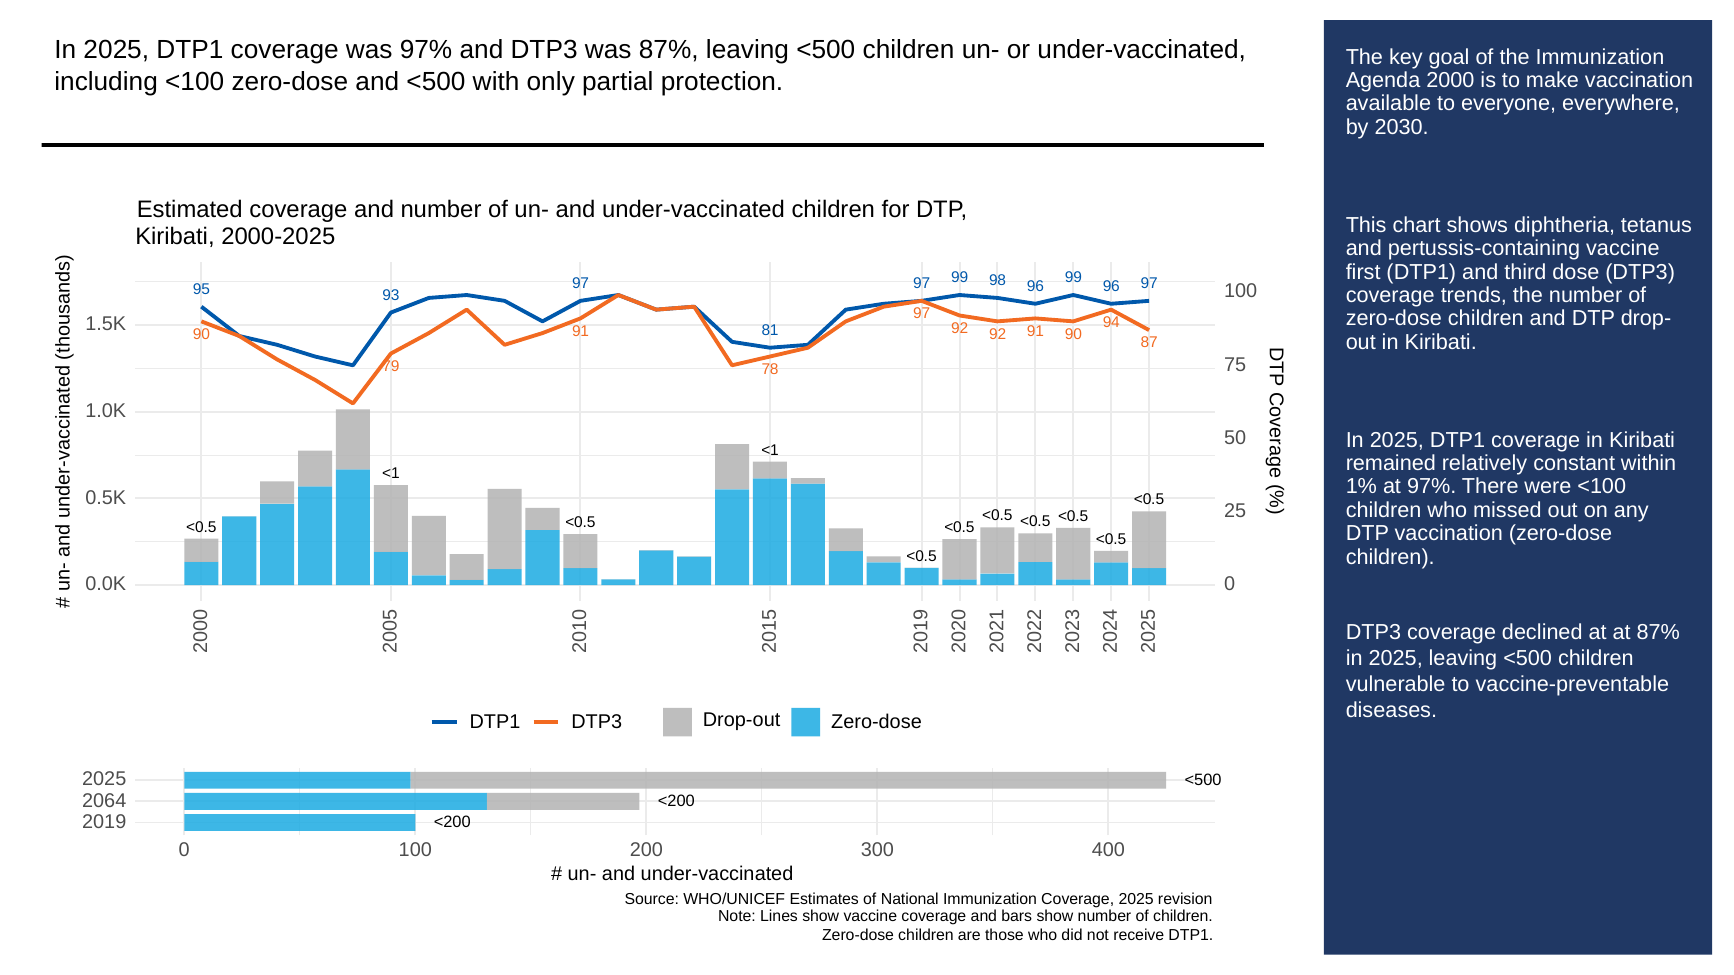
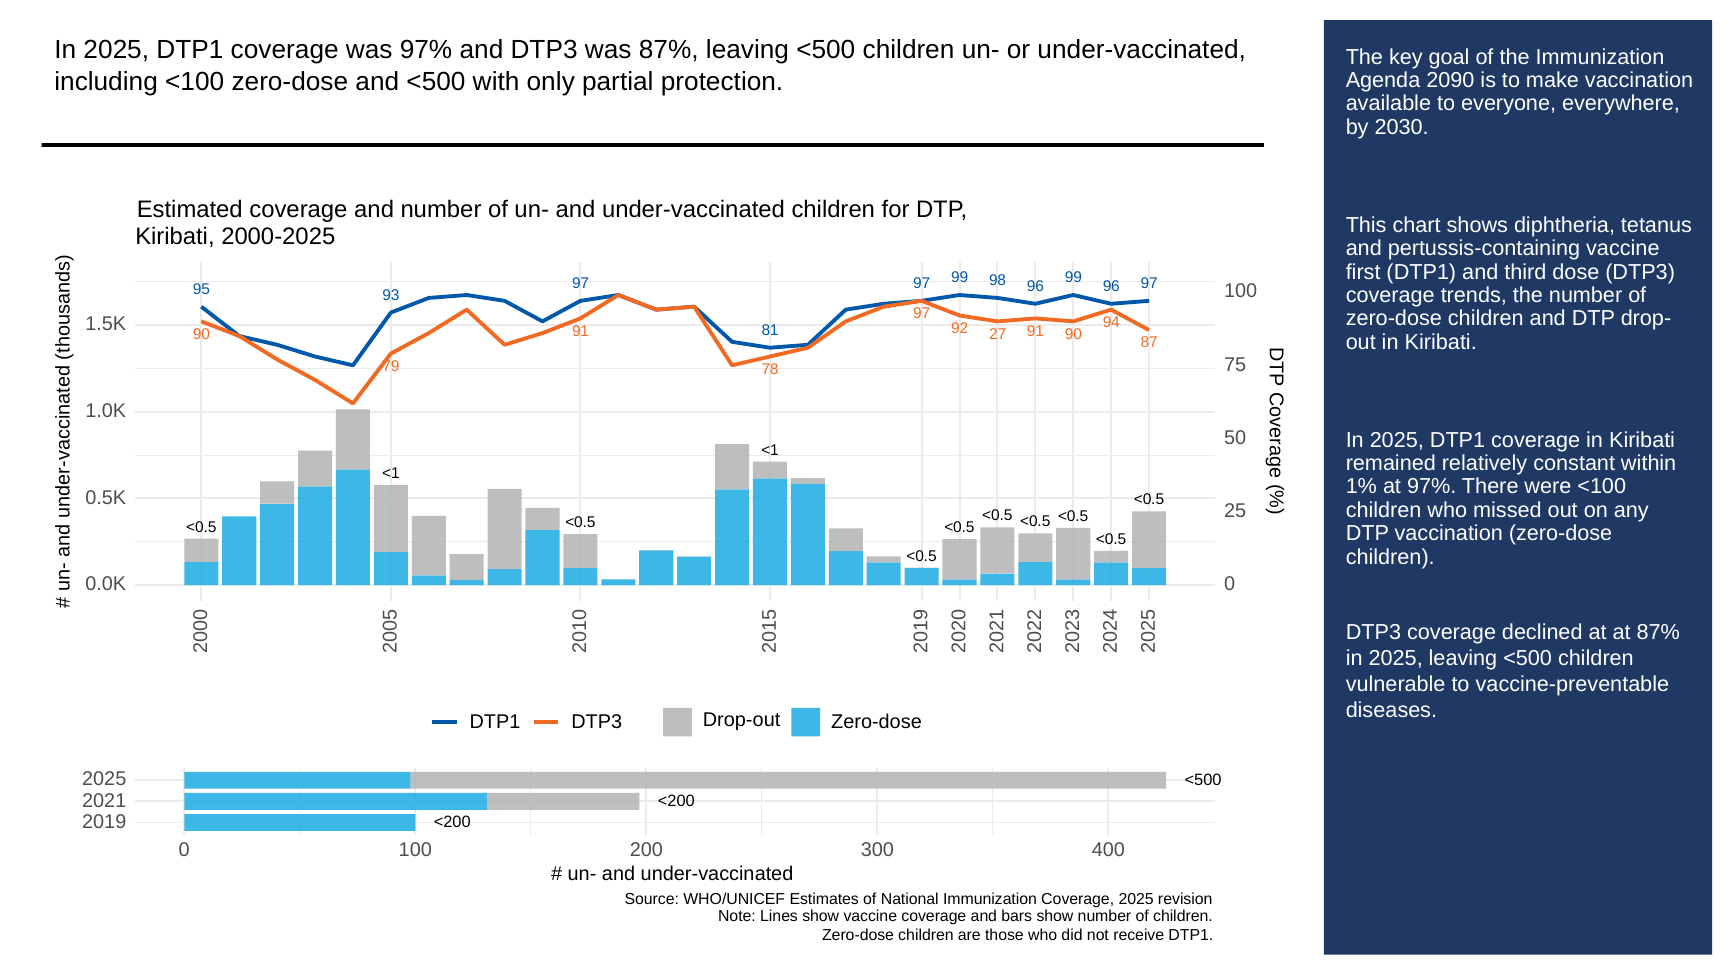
2000: 2000 -> 2090
92 92: 92 -> 27
2064: 2064 -> 2021
